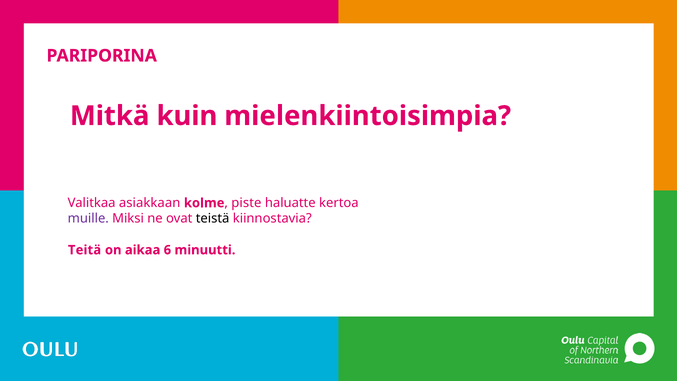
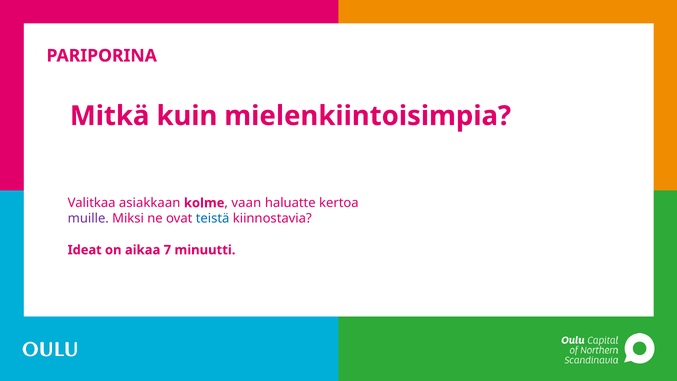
piste: piste -> vaan
teistä colour: black -> blue
Teitä: Teitä -> Ideat
6: 6 -> 7
